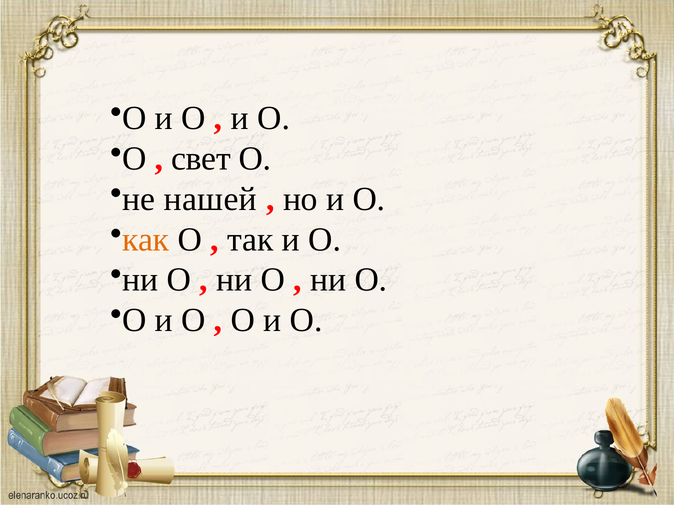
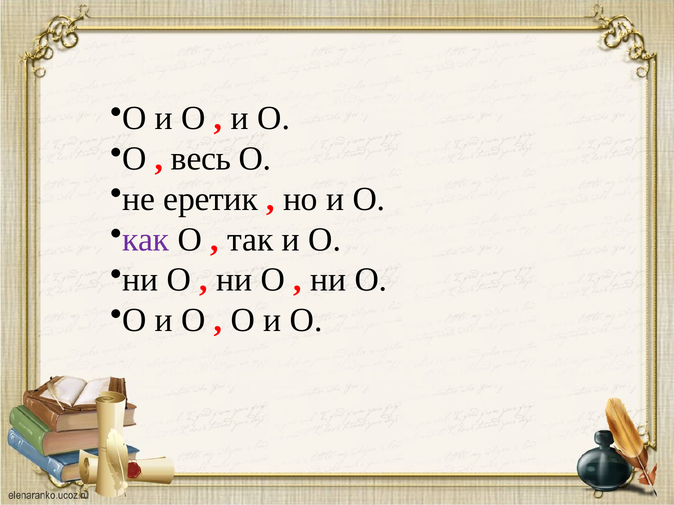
свет: свет -> весь
нашей: нашей -> еретик
как colour: orange -> purple
